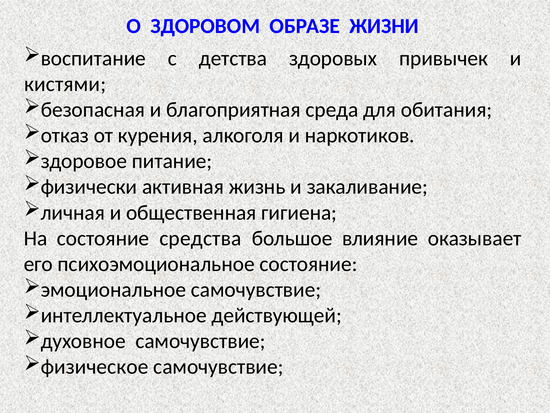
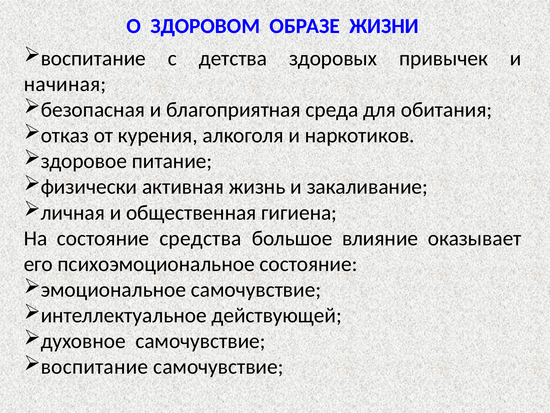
кистями: кистями -> начиная
физическое at (95, 366): физическое -> воспитание
